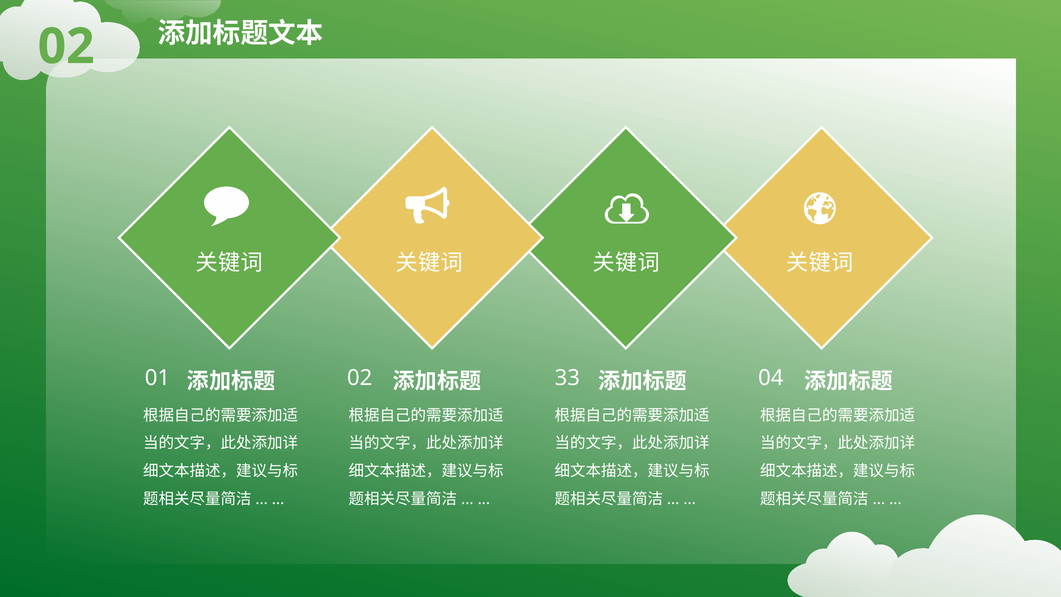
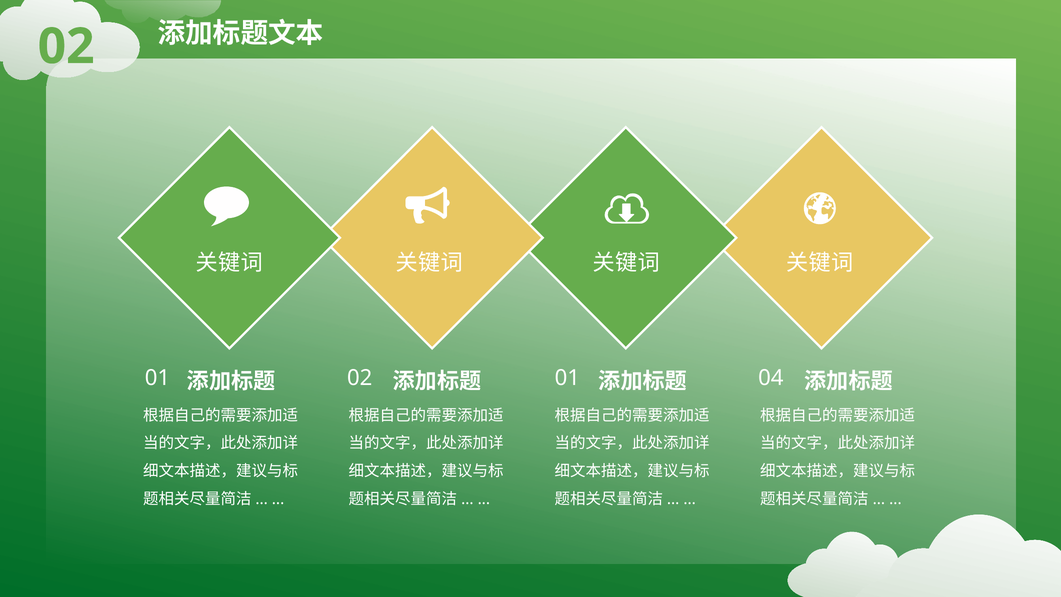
01 02 33: 33 -> 01
